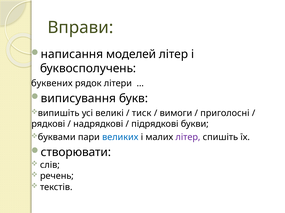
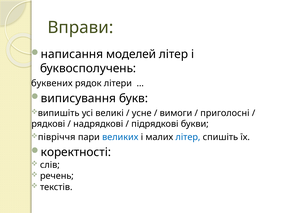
тиск: тиск -> усне
буквами: буквами -> півріччя
літер at (188, 138) colour: purple -> blue
створювати: створювати -> коректності
